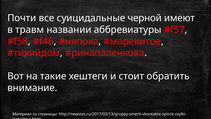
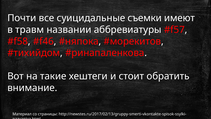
черной: черной -> съемки
